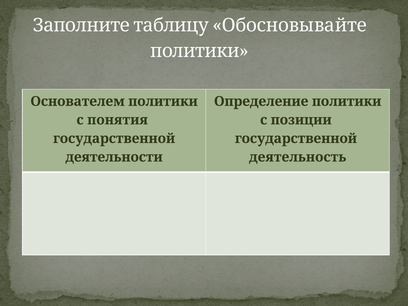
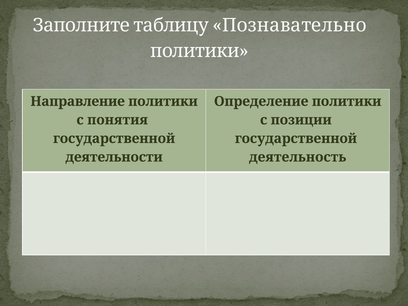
Обосновывайте: Обосновывайте -> Познавательно
Основателем: Основателем -> Направление
